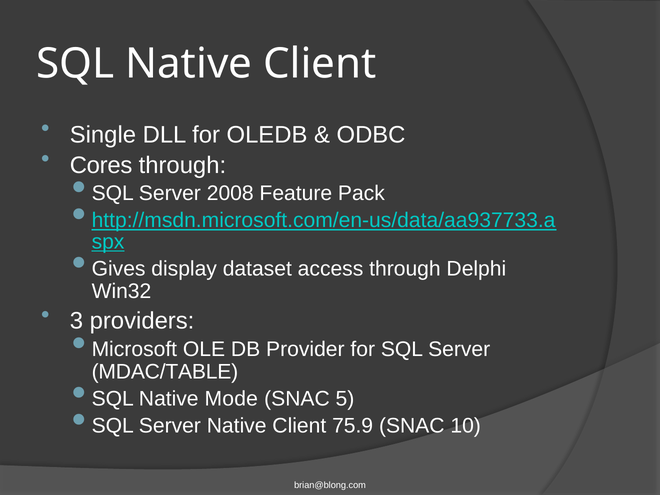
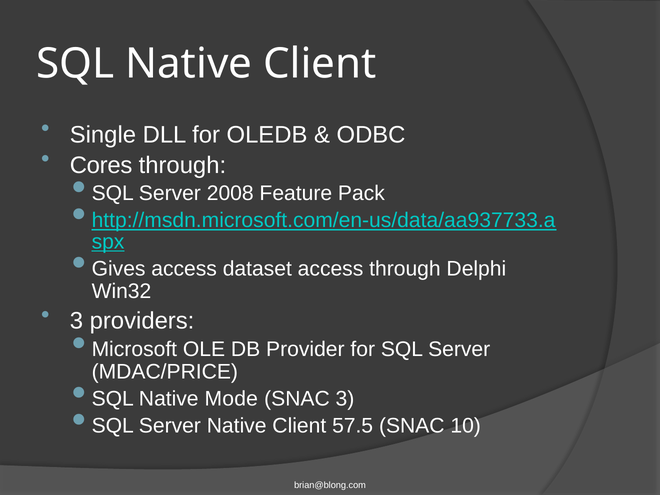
Gives display: display -> access
MDAC/TABLE: MDAC/TABLE -> MDAC/PRICE
SNAC 5: 5 -> 3
75.9: 75.9 -> 57.5
